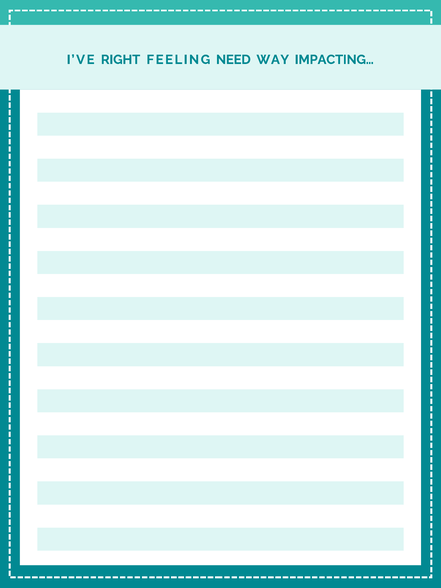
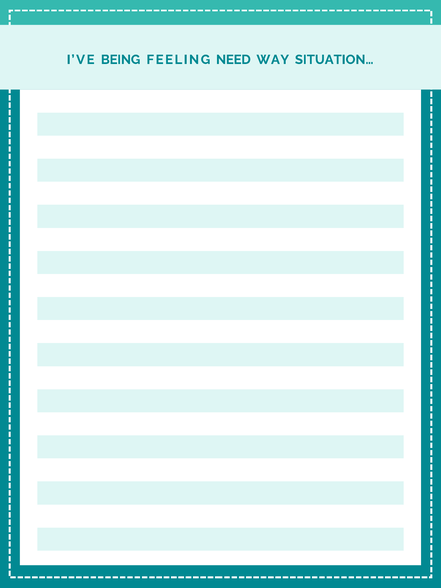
RIGHT: RIGHT -> BEING
IMPACTING…: IMPACTING… -> SITUATION…
